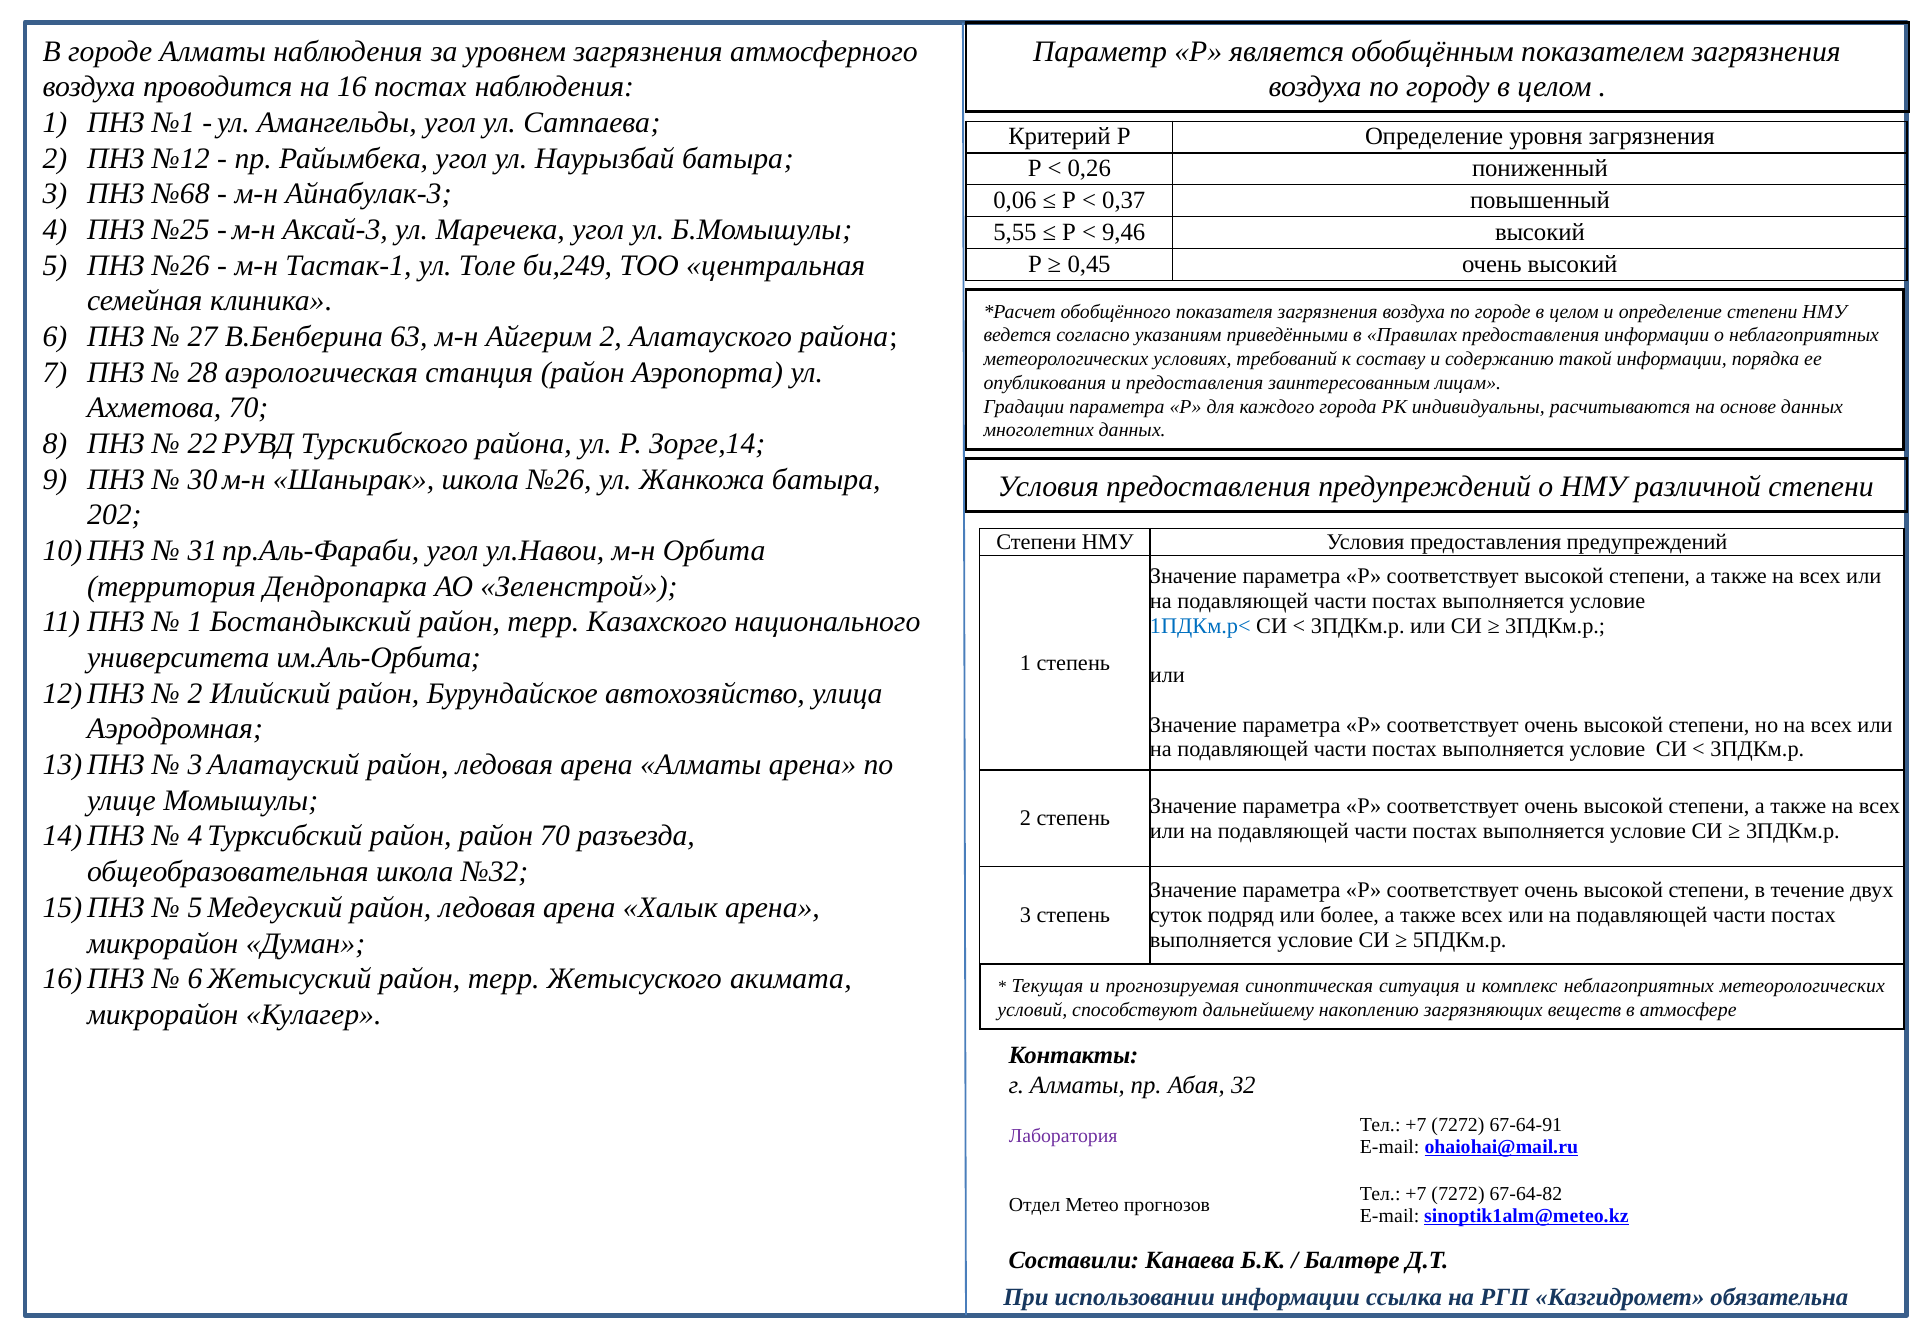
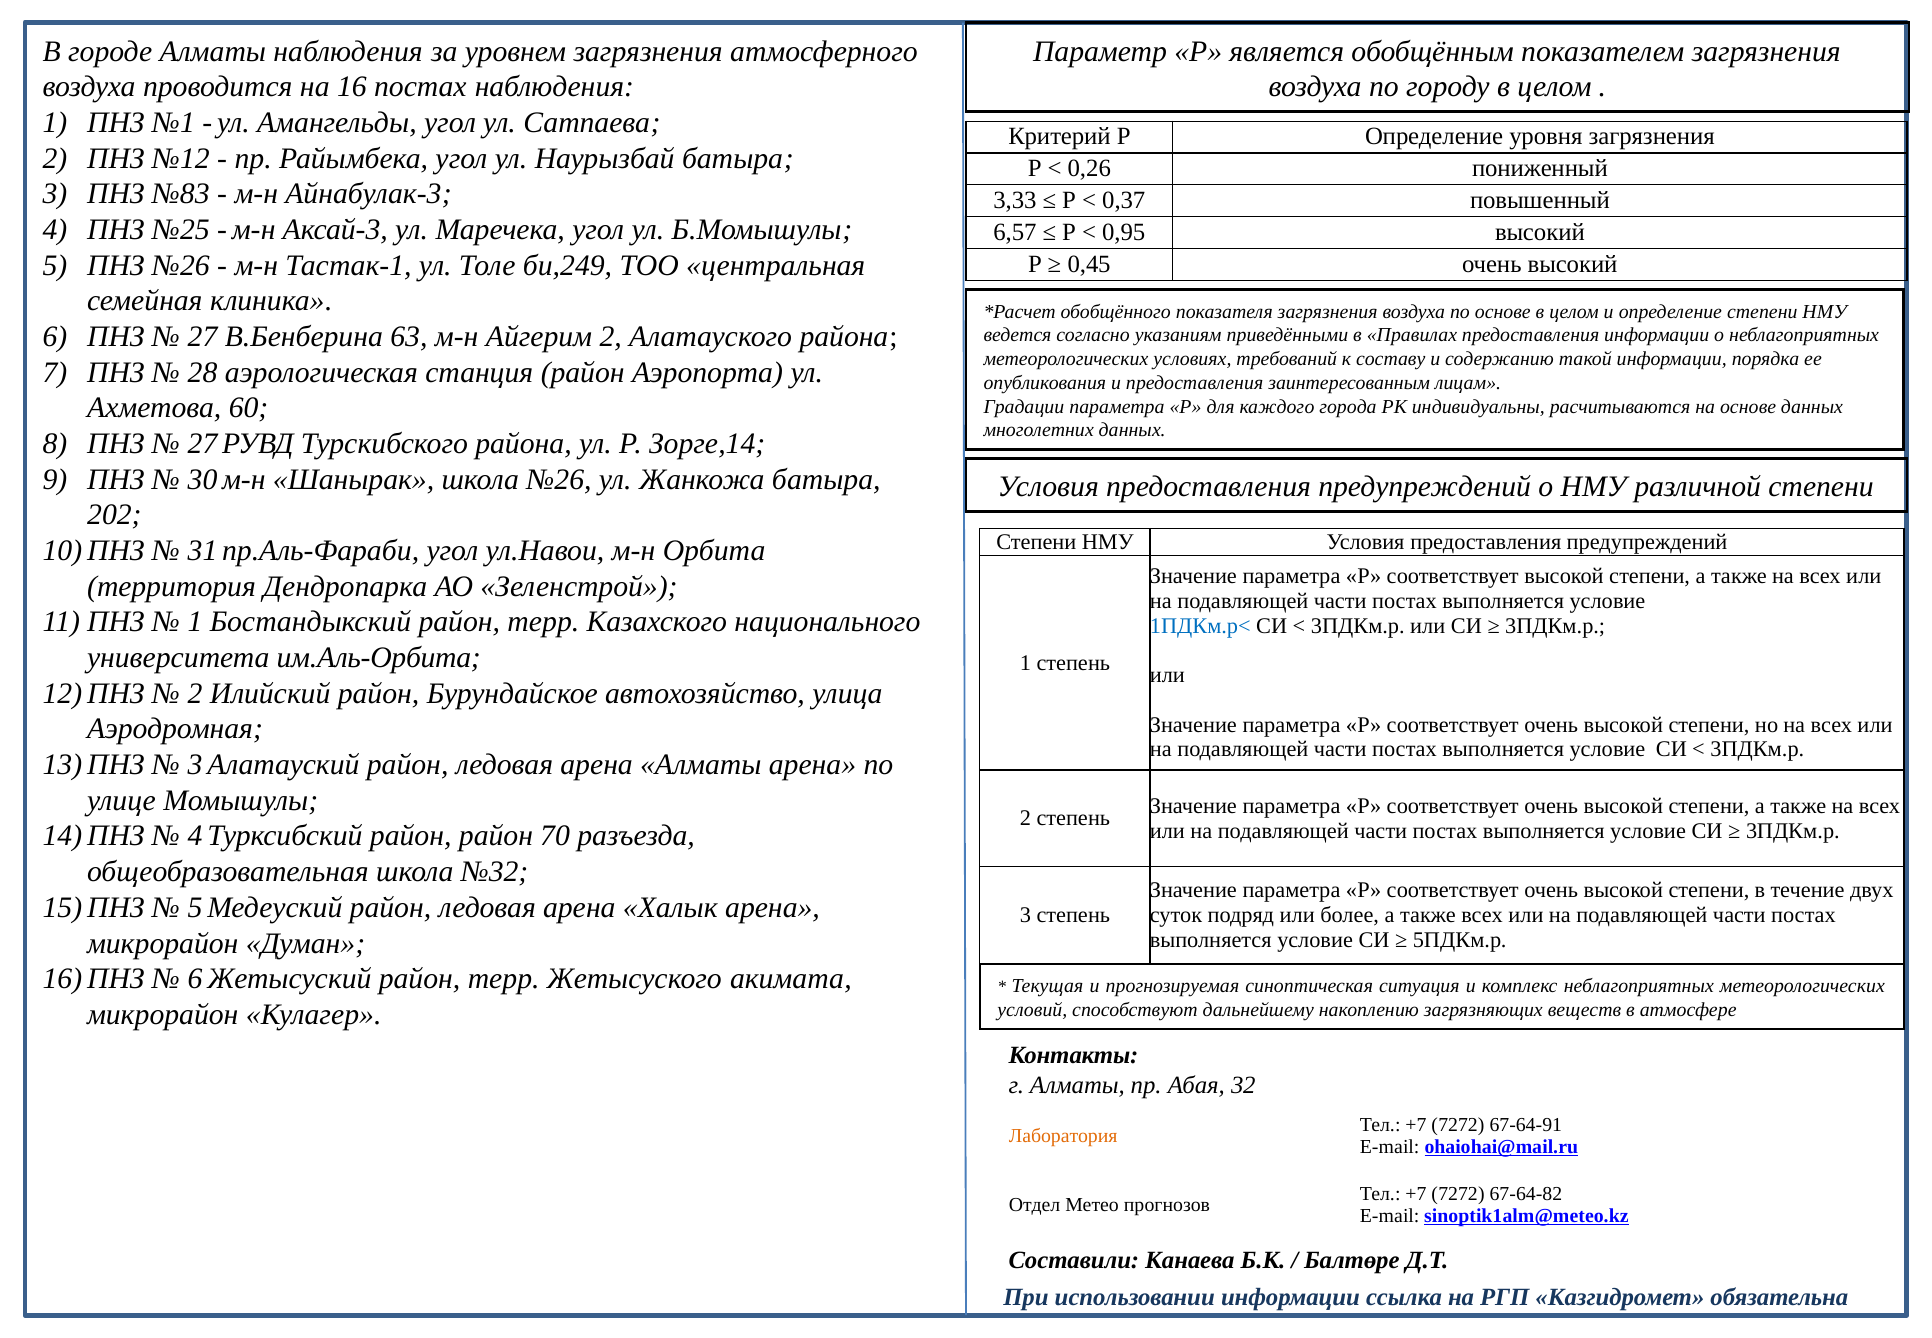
№68: №68 -> №83
0,06: 0,06 -> 3,33
5,55: 5,55 -> 6,57
9,46: 9,46 -> 0,95
по городе: городе -> основе
Ахметова 70: 70 -> 60
22 at (203, 444): 22 -> 27
Лаборатория colour: purple -> orange
